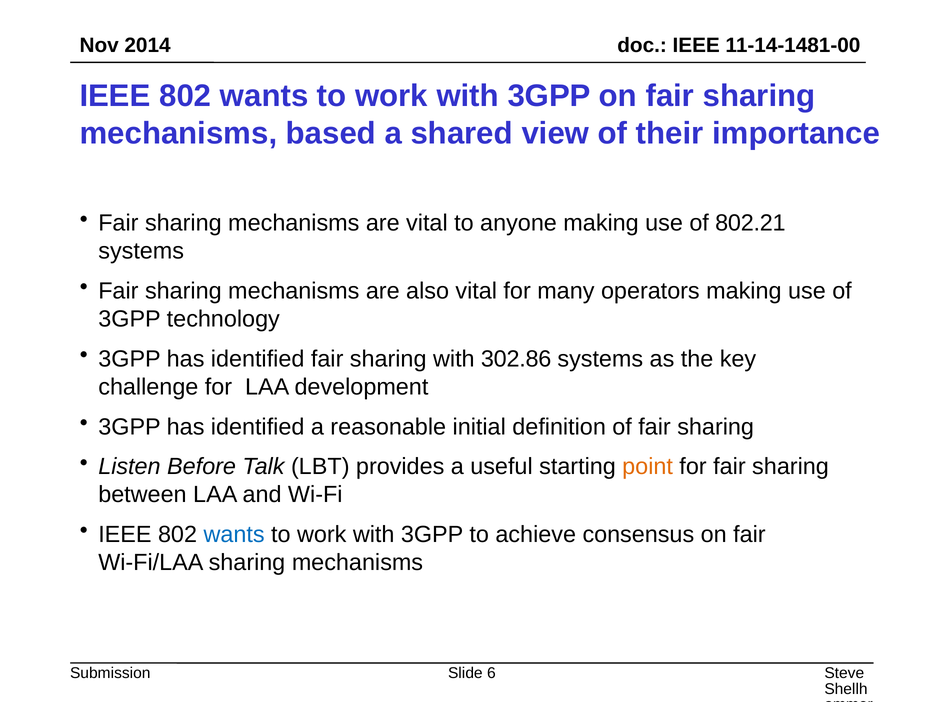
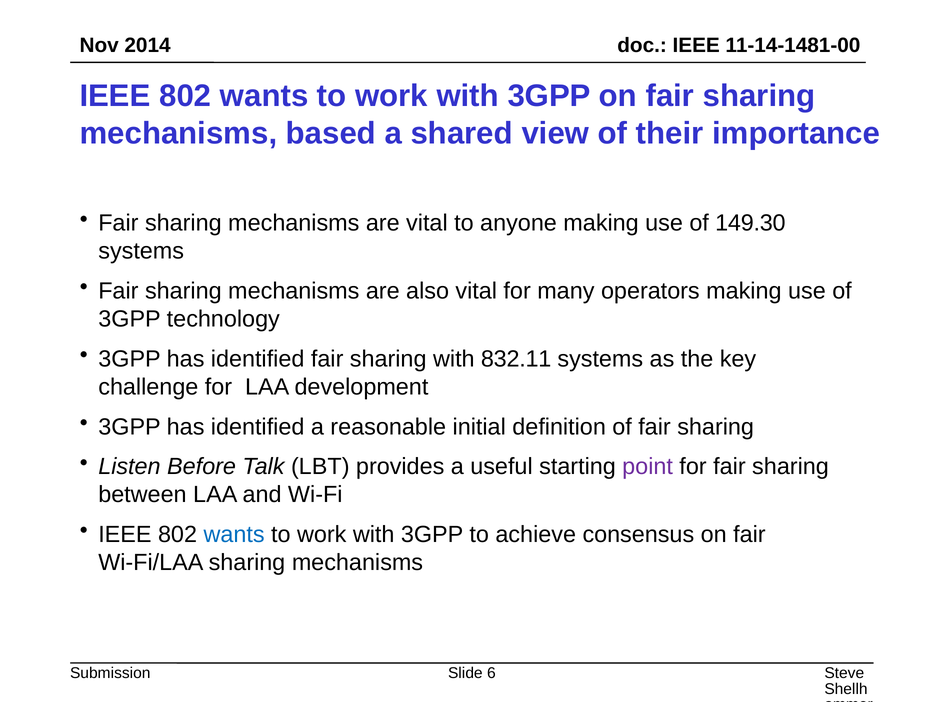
802.21: 802.21 -> 149.30
302.86: 302.86 -> 832.11
point colour: orange -> purple
